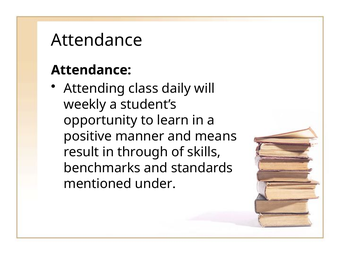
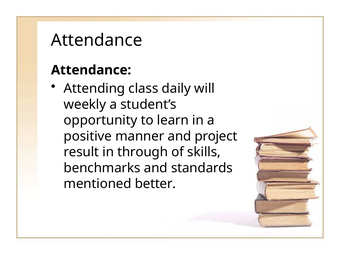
means: means -> project
under: under -> better
